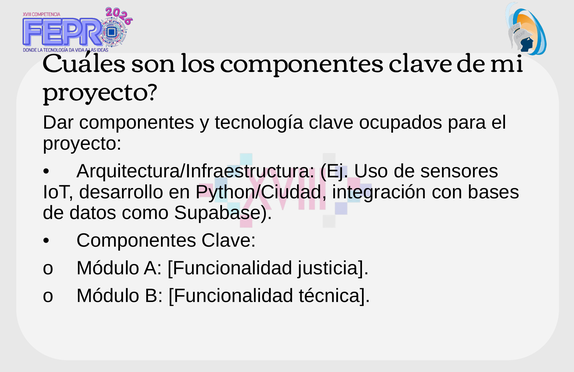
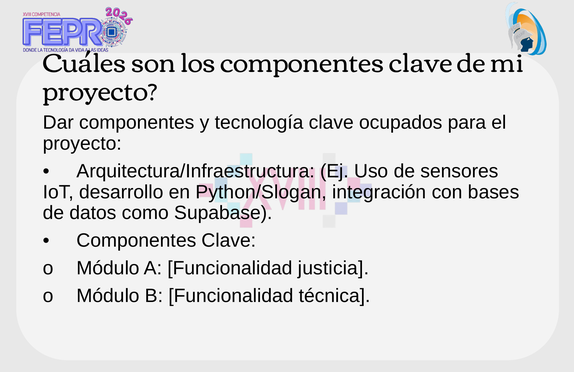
Python/Ciudad: Python/Ciudad -> Python/Slogan
